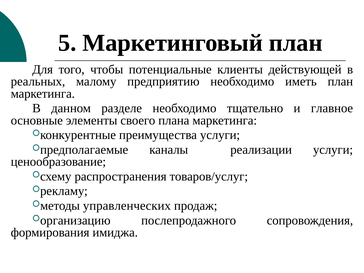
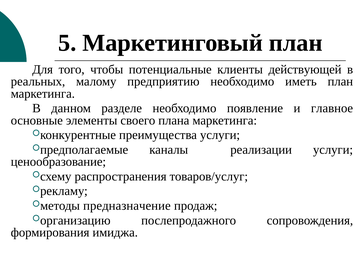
тщательно: тщательно -> появление
управленческих: управленческих -> предназначение
